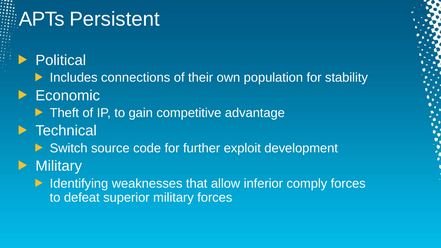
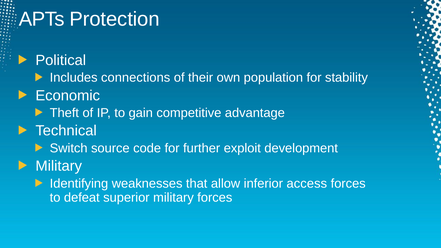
Persistent: Persistent -> Protection
comply: comply -> access
